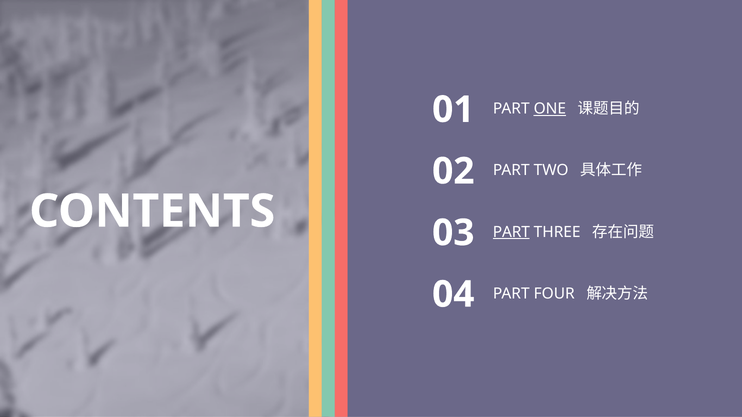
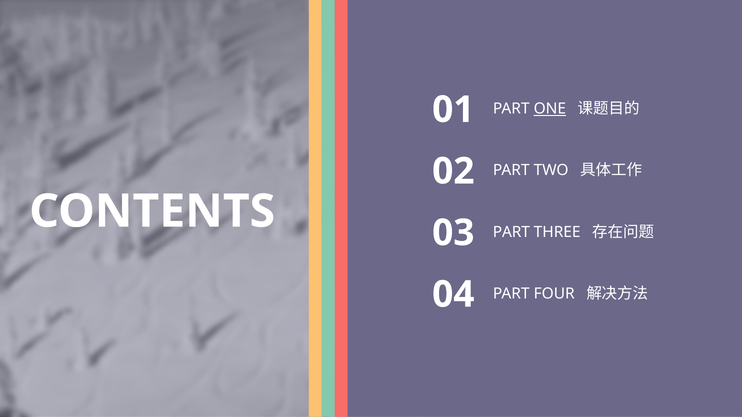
PART at (511, 232) underline: present -> none
